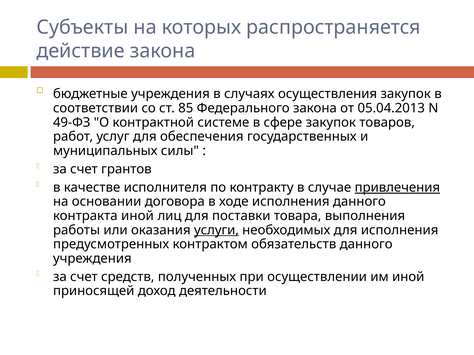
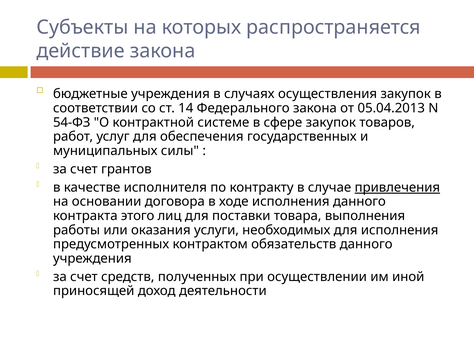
85: 85 -> 14
49-ФЗ: 49-ФЗ -> 54-ФЗ
контракта иной: иной -> этого
услуги underline: present -> none
